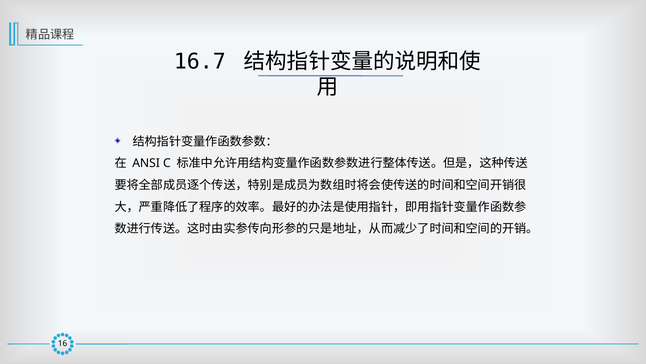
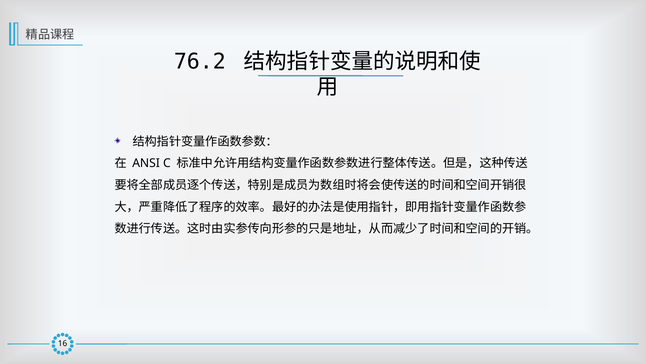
16.7: 16.7 -> 76.2
